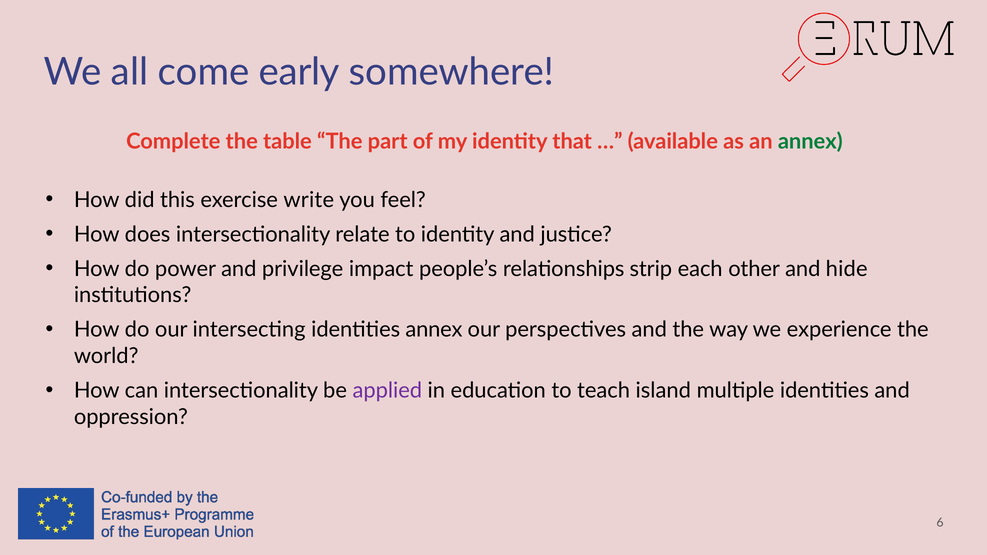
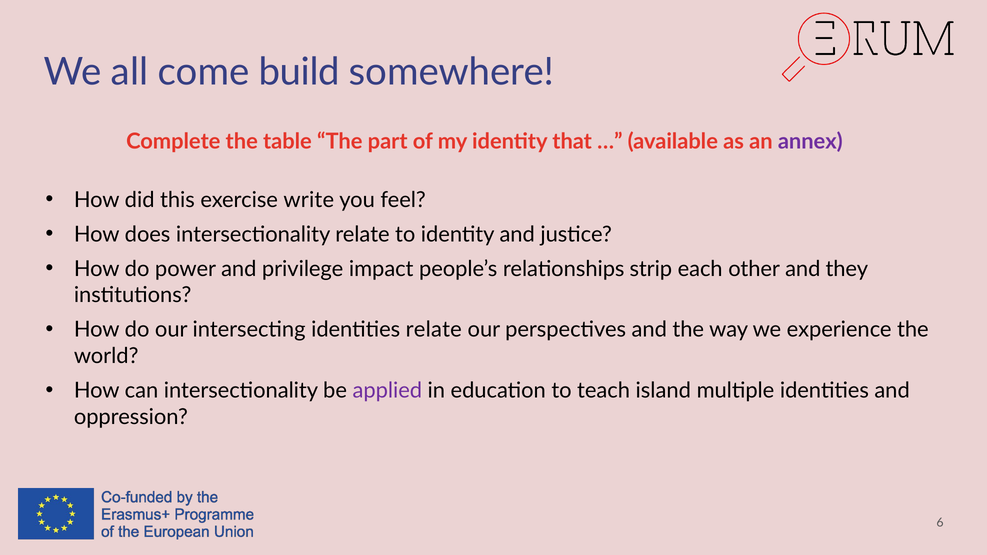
early: early -> build
annex at (810, 142) colour: green -> purple
hide: hide -> they
identities annex: annex -> relate
